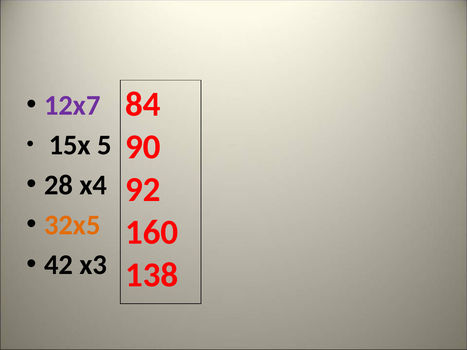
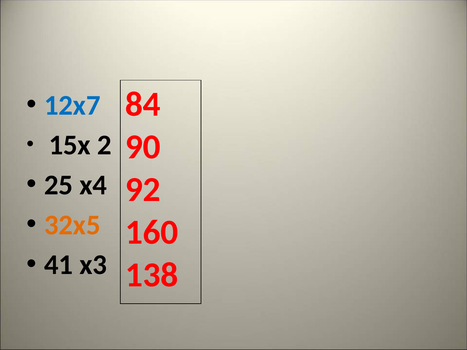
12х7 colour: purple -> blue
5: 5 -> 2
28: 28 -> 25
42: 42 -> 41
